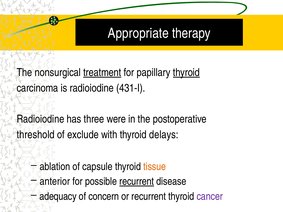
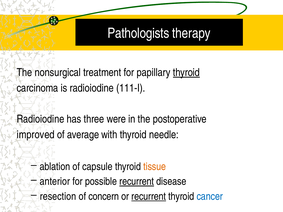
Appropriate: Appropriate -> Pathologists
treatment underline: present -> none
431-I: 431-I -> 111-I
threshold: threshold -> improved
exclude: exclude -> average
delays: delays -> needle
adequacy: adequacy -> resection
recurrent at (149, 197) underline: none -> present
cancer colour: purple -> blue
